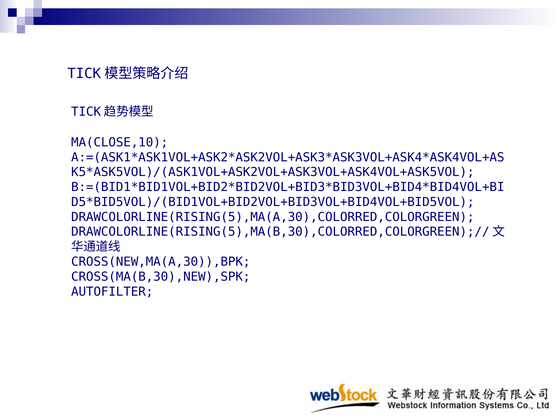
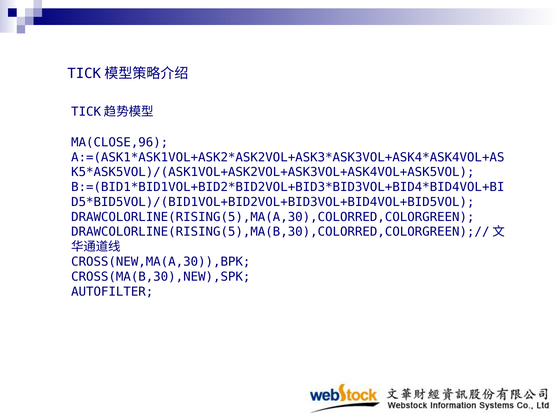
MA(CLOSE,10: MA(CLOSE,10 -> MA(CLOSE,96
